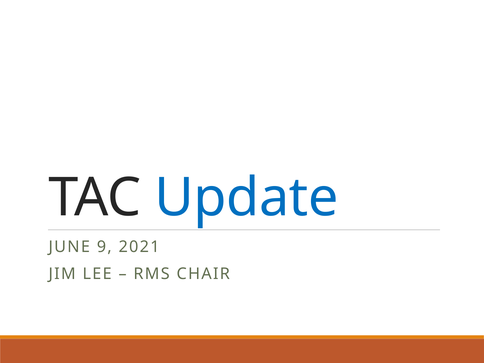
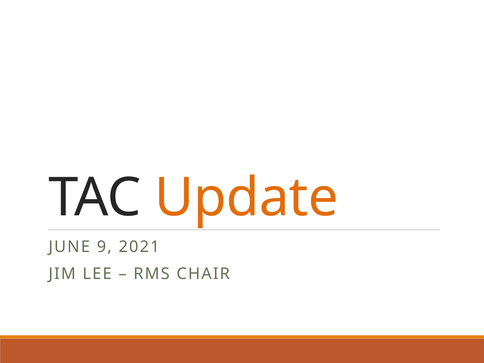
Update colour: blue -> orange
